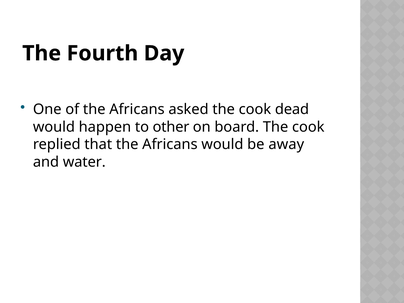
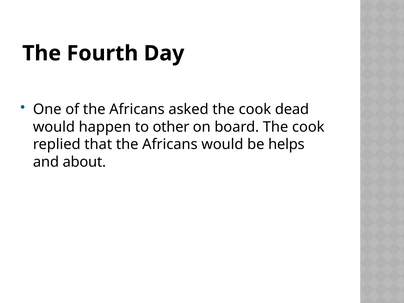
away: away -> helps
water: water -> about
